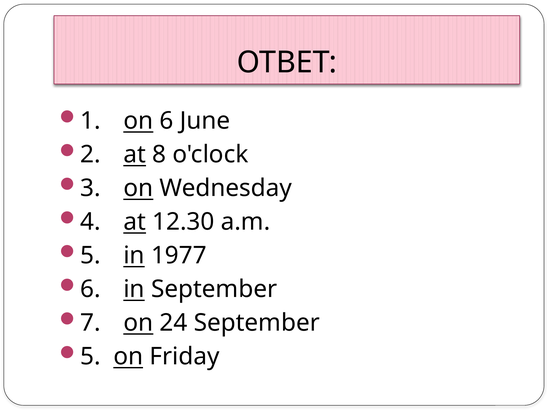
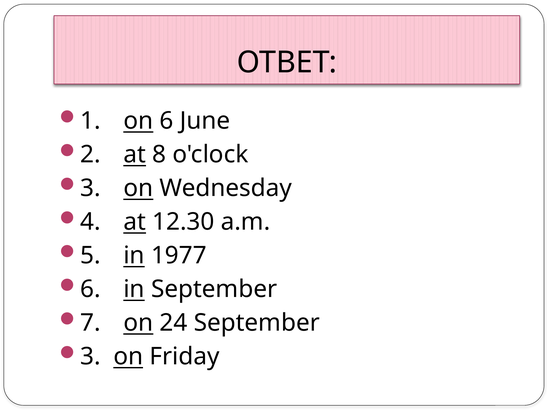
5 at (91, 357): 5 -> 3
